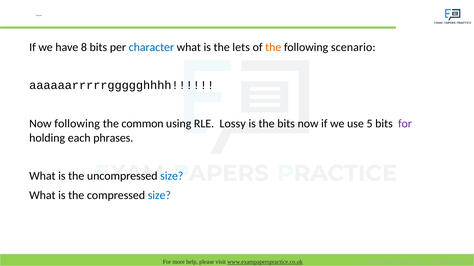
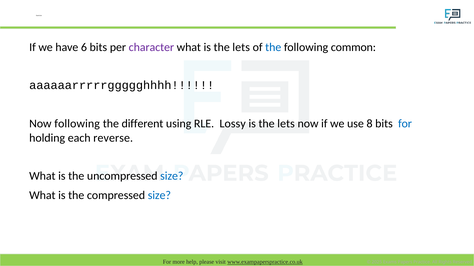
8: 8 -> 6
character colour: blue -> purple
the at (273, 47) colour: orange -> blue
scenario: scenario -> common
common: common -> different
bits at (286, 124): bits -> lets
5: 5 -> 8
for at (405, 124) colour: purple -> blue
phrases: phrases -> reverse
